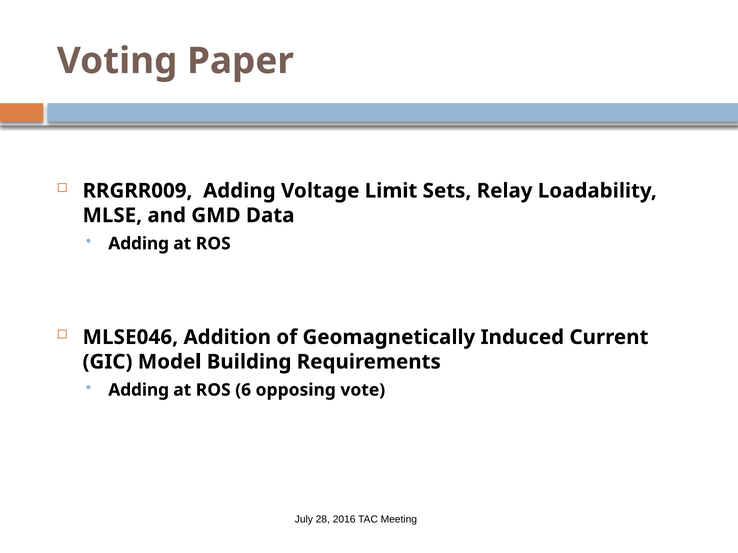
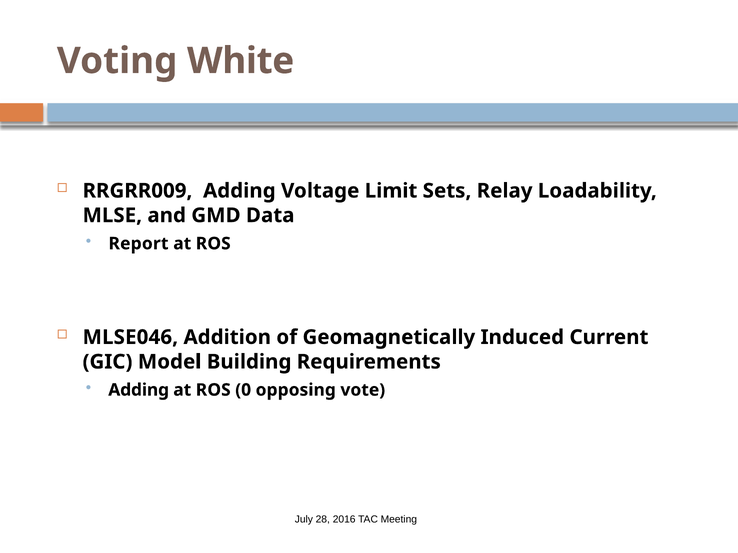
Paper: Paper -> White
Adding at (139, 244): Adding -> Report
6: 6 -> 0
